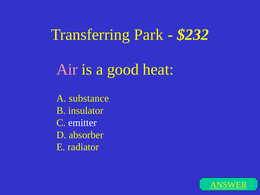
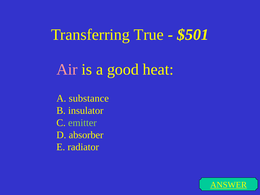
Park: Park -> True
$232: $232 -> $501
emitter colour: white -> light green
